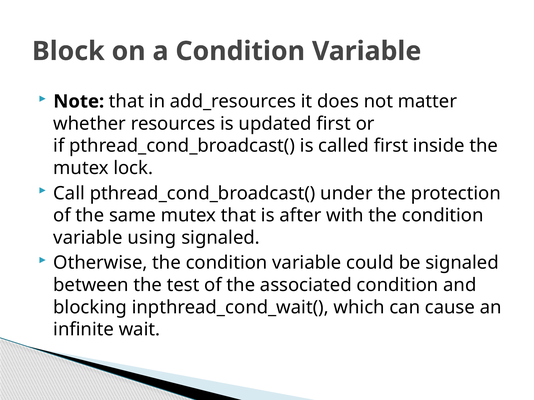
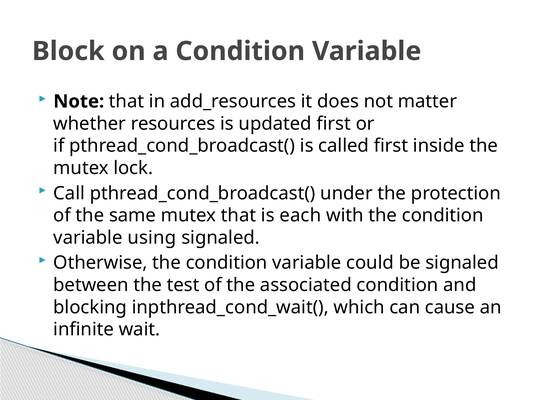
after: after -> each
